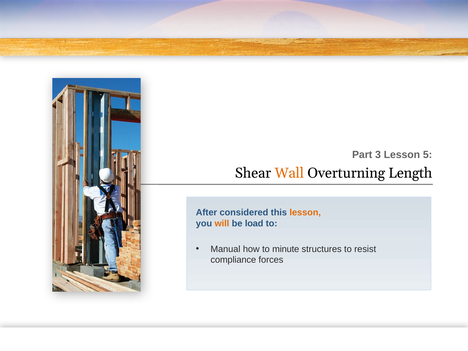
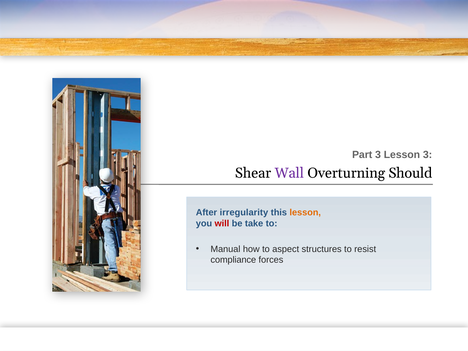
Lesson 5: 5 -> 3
Wall colour: orange -> purple
Length: Length -> Should
considered: considered -> irregularity
will colour: orange -> red
load: load -> take
minute: minute -> aspect
